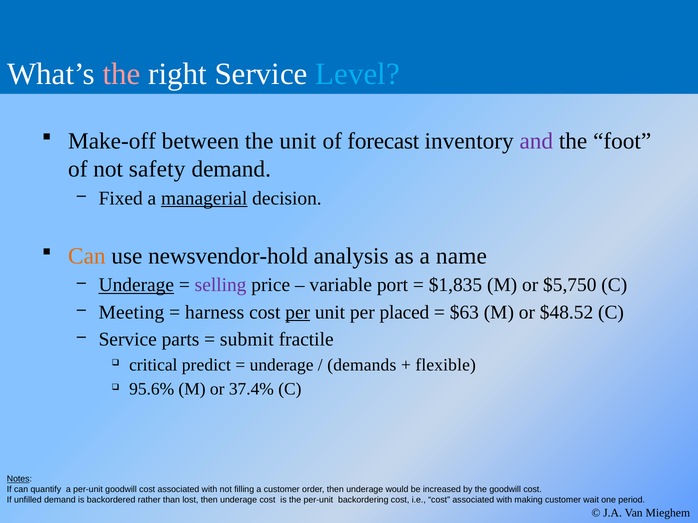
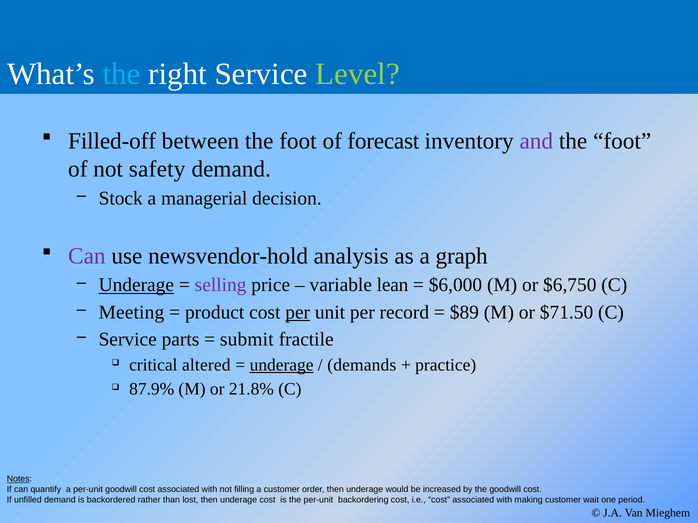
the at (122, 74) colour: pink -> light blue
Level colour: light blue -> light green
Make-off: Make-off -> Filled-off
between the unit: unit -> foot
Fixed: Fixed -> Stock
managerial underline: present -> none
Can at (87, 256) colour: orange -> purple
name: name -> graph
port: port -> lean
$1,835: $1,835 -> $6,000
$5,750: $5,750 -> $6,750
harness: harness -> product
placed: placed -> record
$63: $63 -> $89
$48.52: $48.52 -> $71.50
predict: predict -> altered
underage at (282, 365) underline: none -> present
flexible: flexible -> practice
95.6%: 95.6% -> 87.9%
37.4%: 37.4% -> 21.8%
